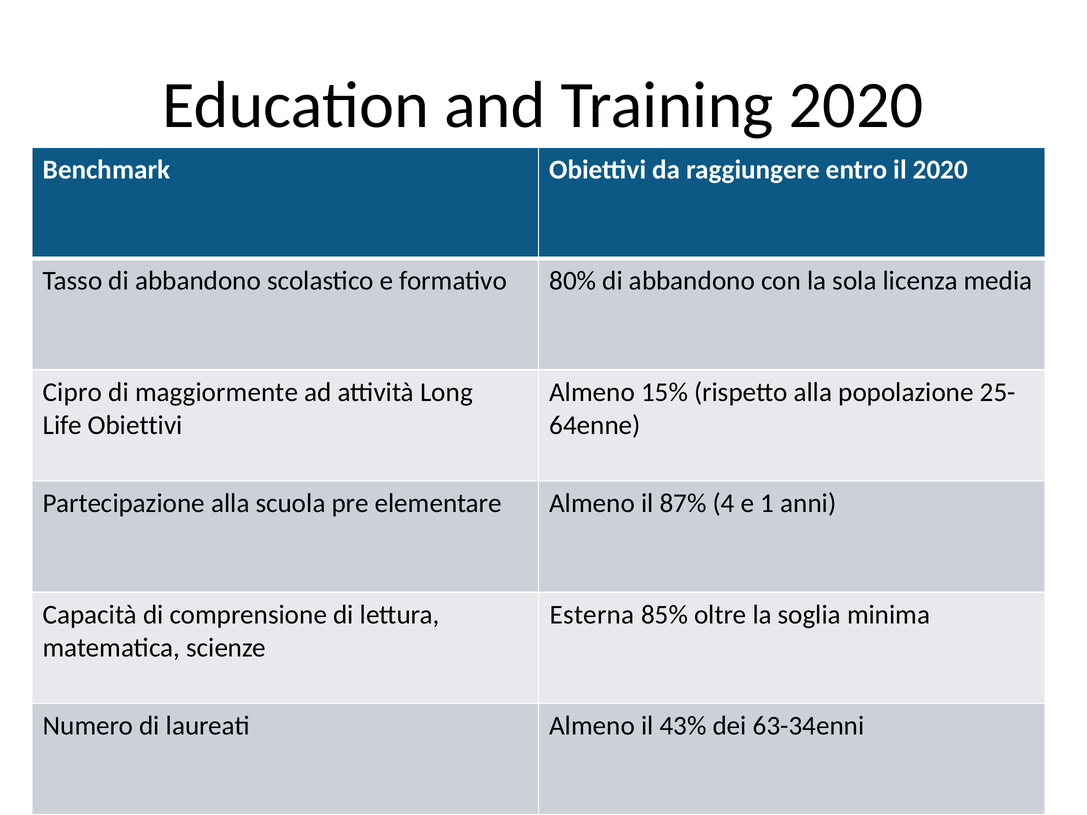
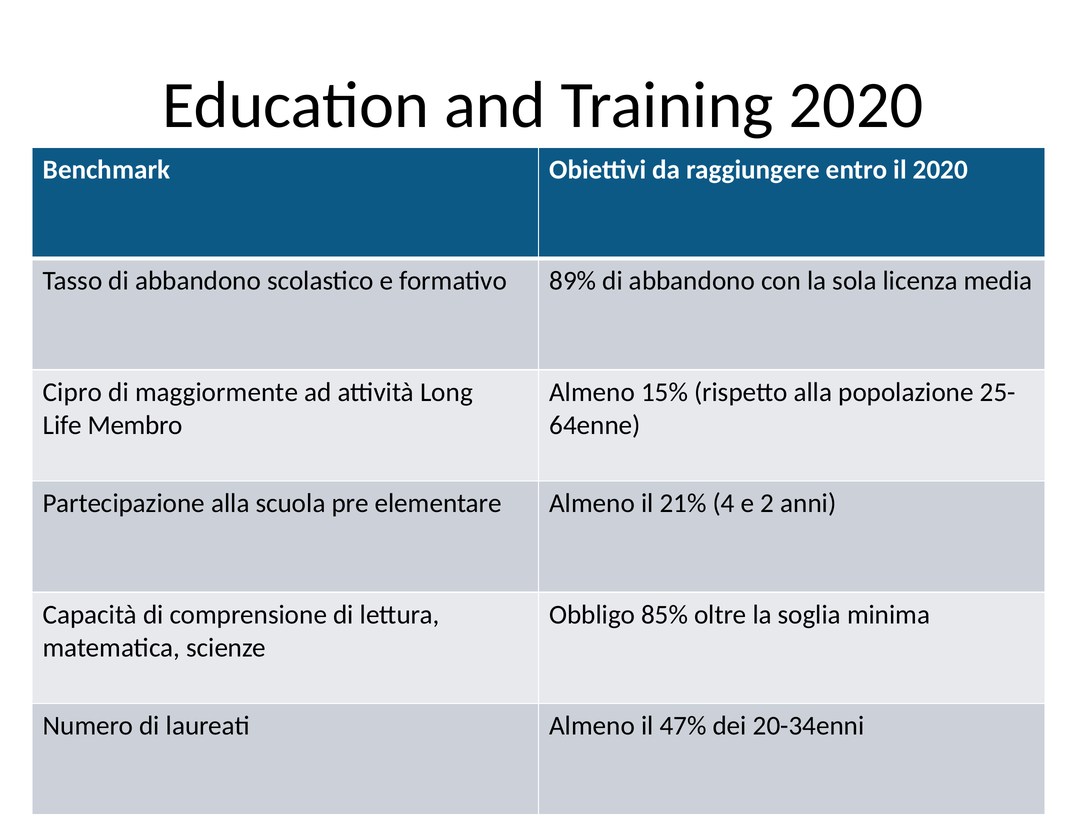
80%: 80% -> 89%
Life Obiettivi: Obiettivi -> Membro
87%: 87% -> 21%
1: 1 -> 2
Esterna: Esterna -> Obbligo
43%: 43% -> 47%
63-34enni: 63-34enni -> 20-34enni
